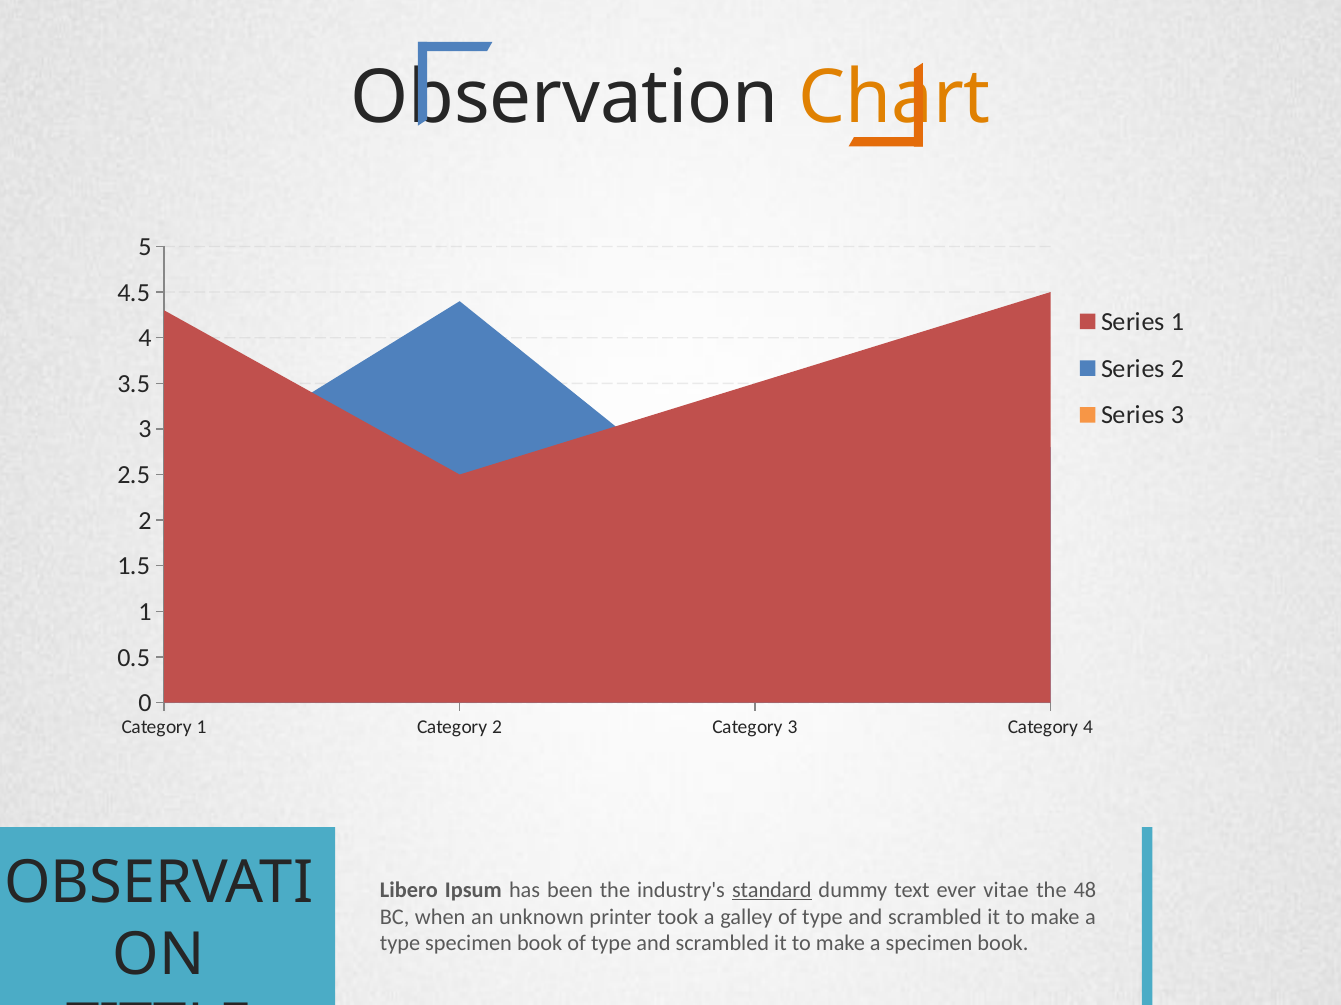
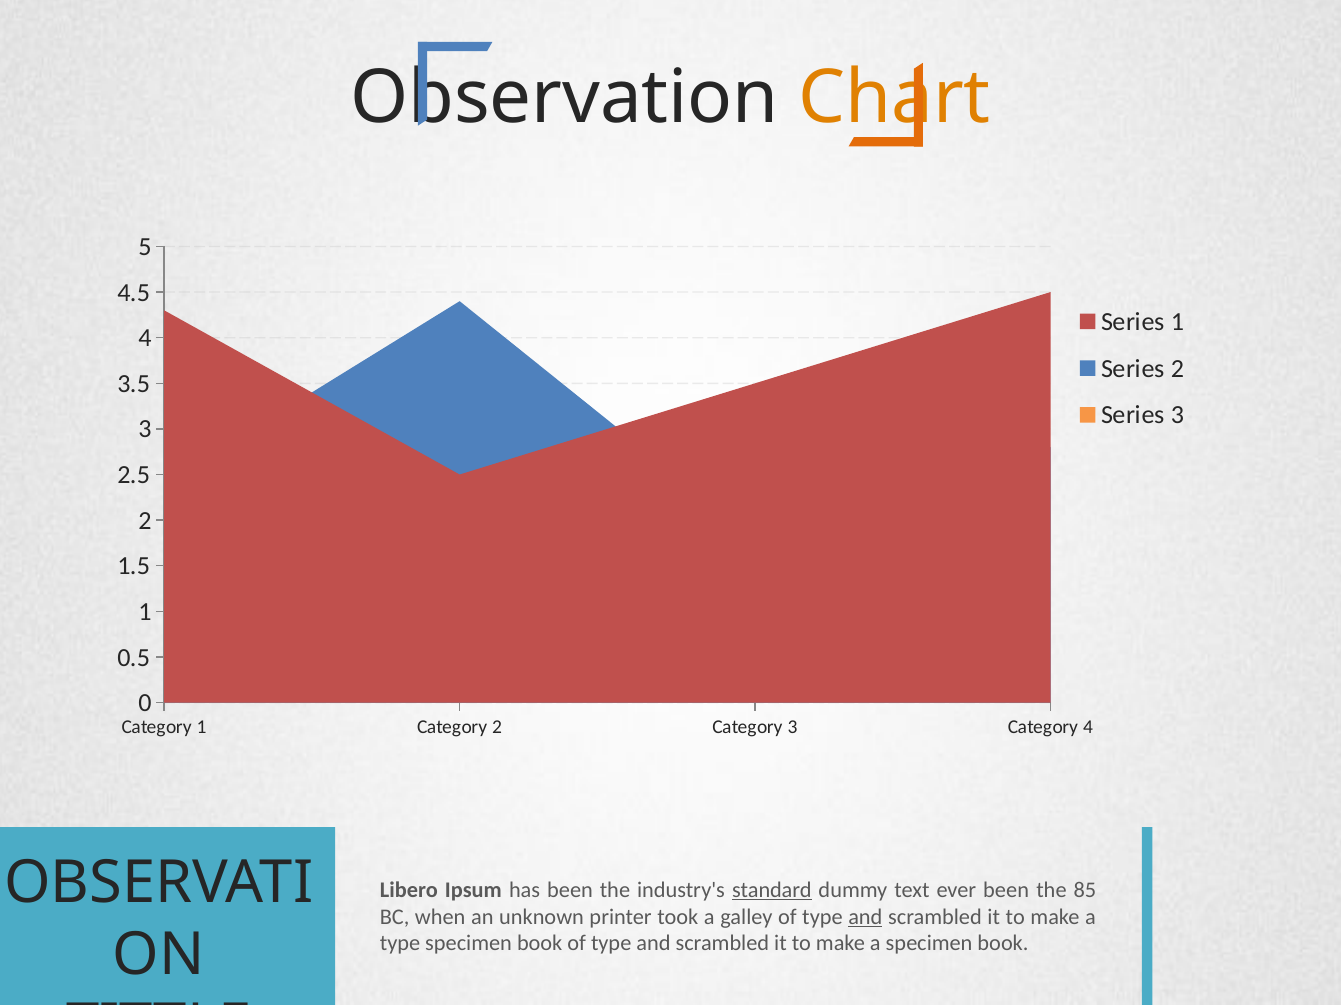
ever vitae: vitae -> been
48: 48 -> 85
and at (865, 917) underline: none -> present
